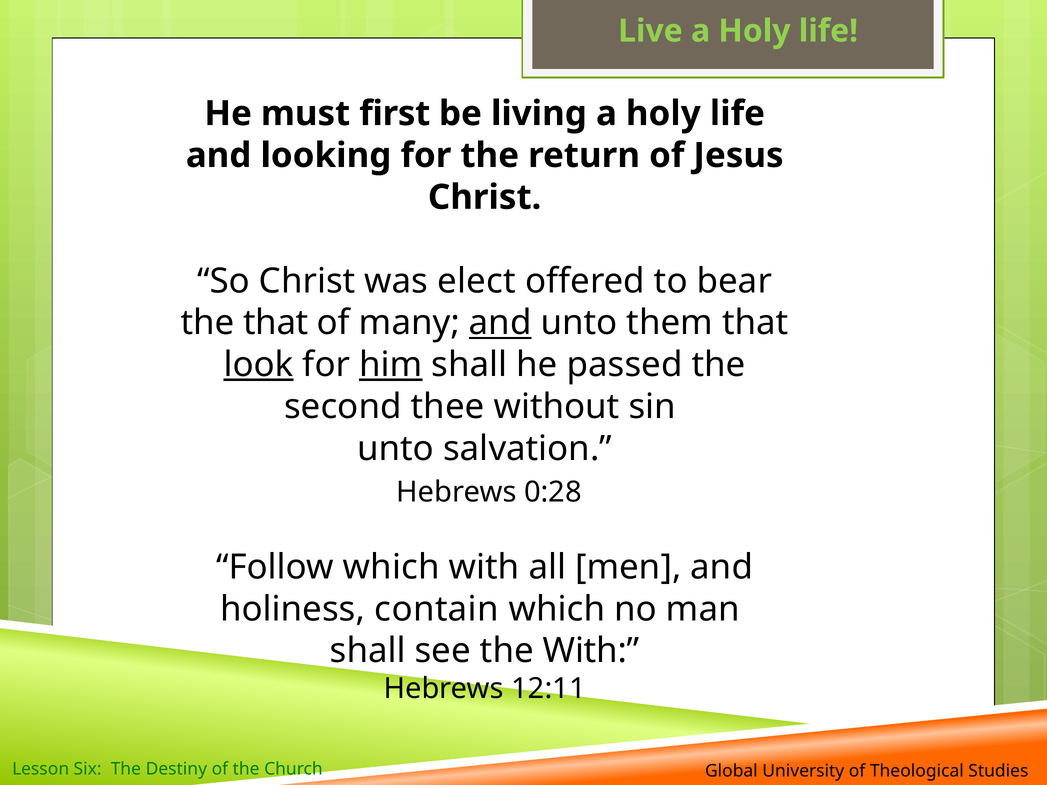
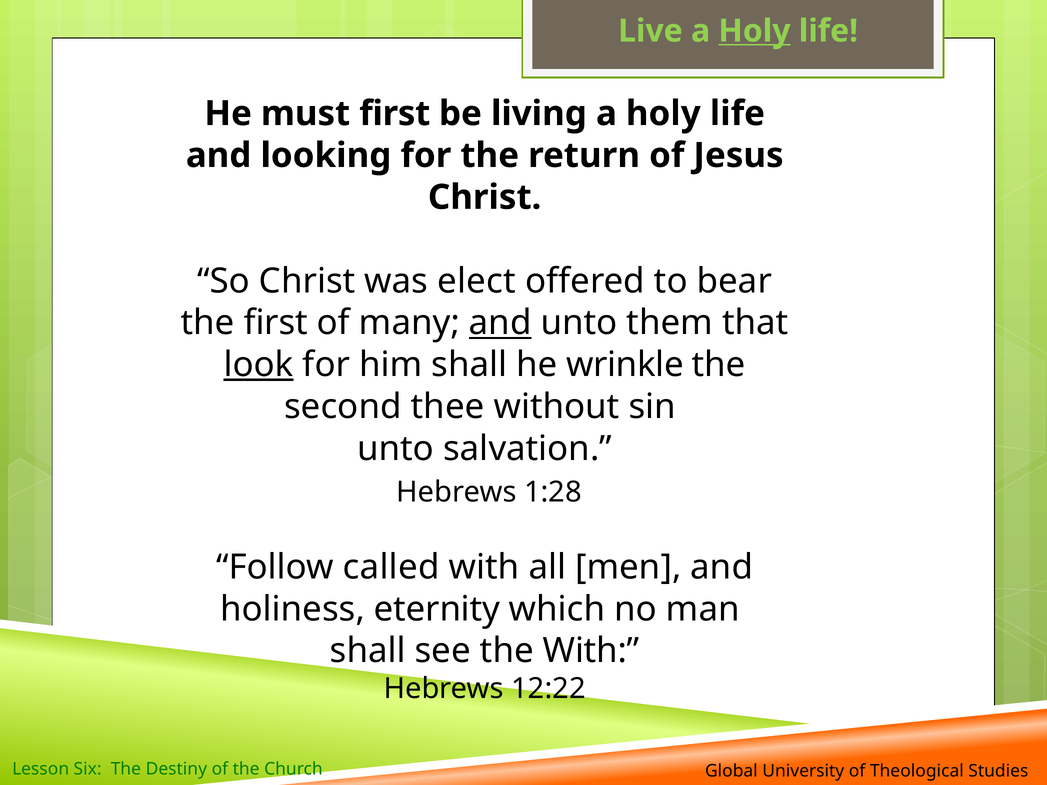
Holy at (754, 31) underline: none -> present
the that: that -> first
him underline: present -> none
passed: passed -> wrinkle
0:28: 0:28 -> 1:28
Follow which: which -> called
contain: contain -> eternity
12:11: 12:11 -> 12:22
